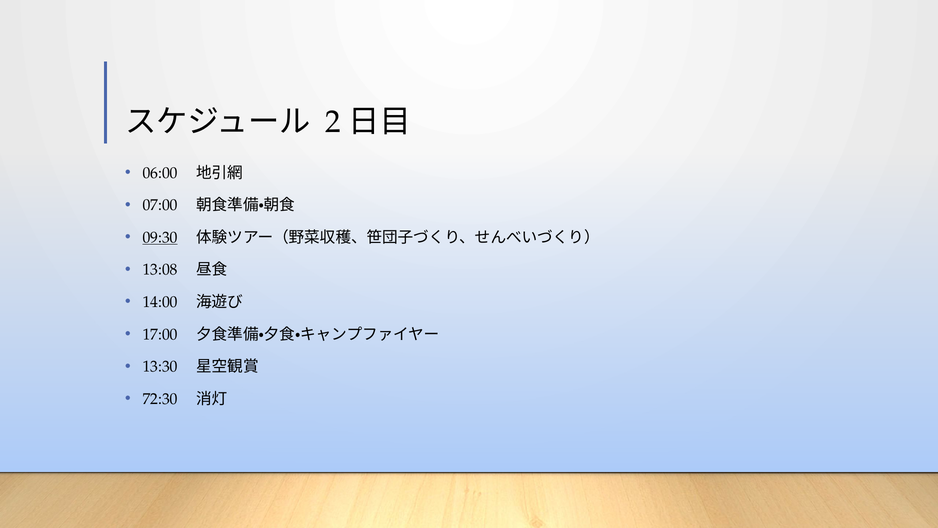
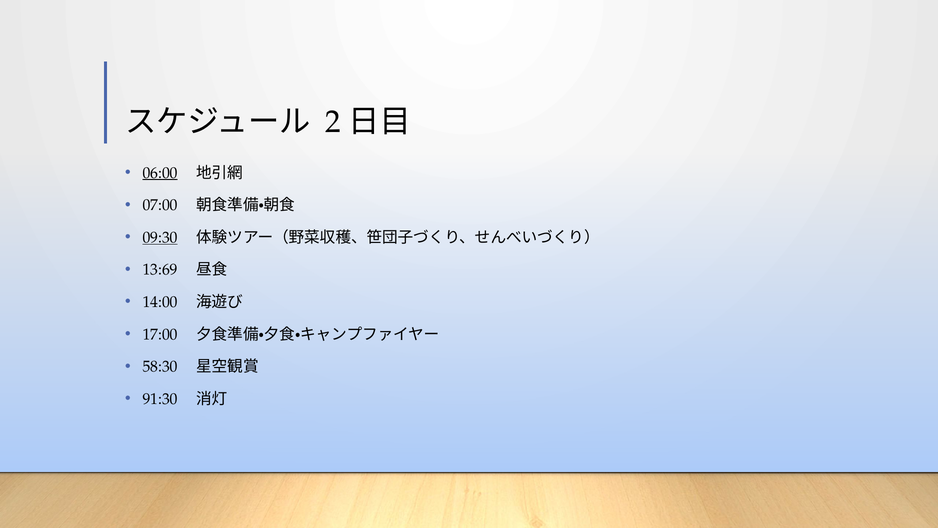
06:00 underline: none -> present
13:08: 13:08 -> 13:69
13:30: 13:30 -> 58:30
72:30: 72:30 -> 91:30
